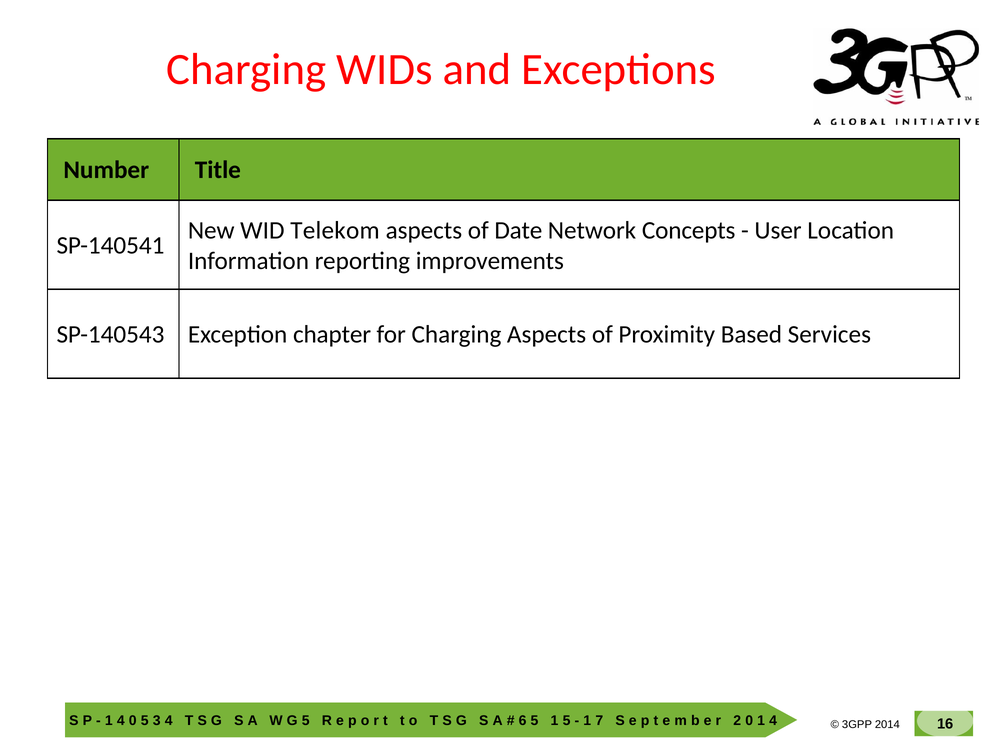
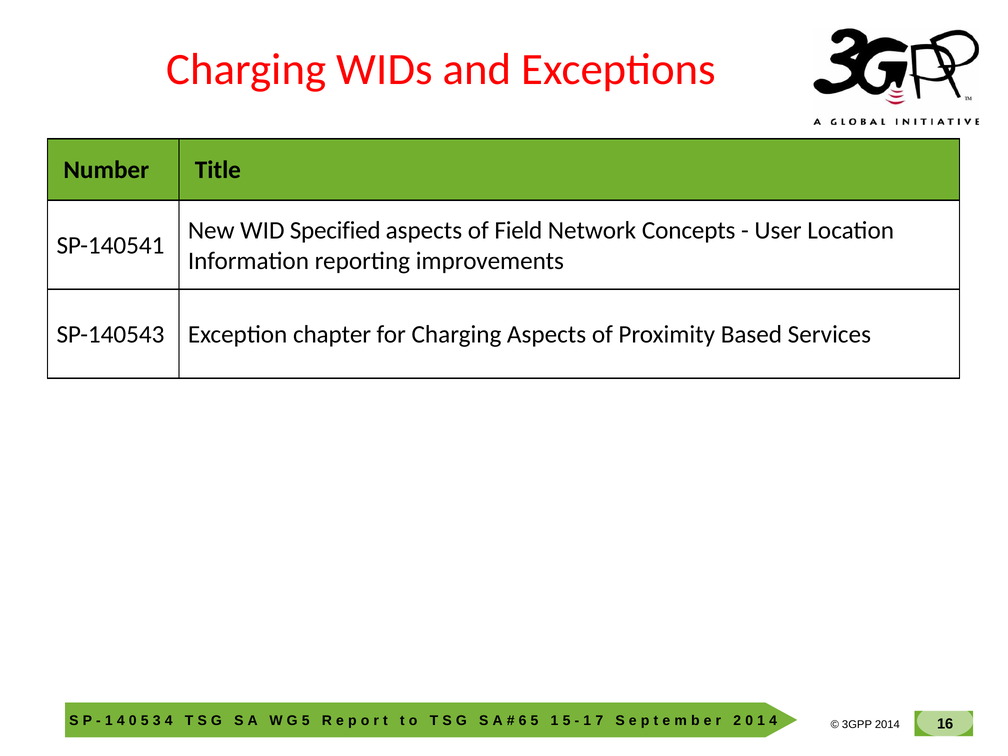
Telekom: Telekom -> Specified
Date: Date -> Field
